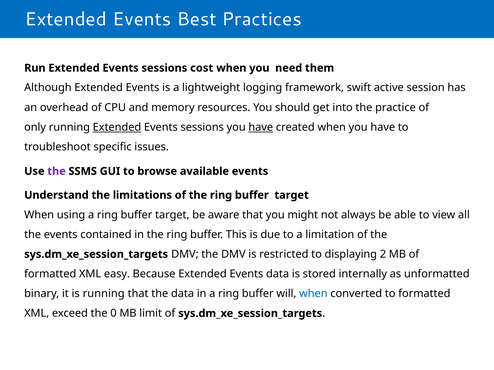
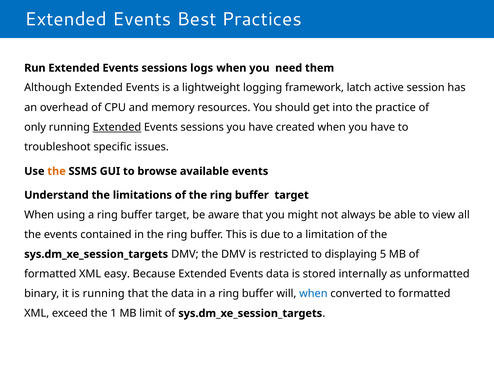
cost: cost -> logs
swift: swift -> latch
have at (261, 127) underline: present -> none
the at (57, 171) colour: purple -> orange
2: 2 -> 5
0: 0 -> 1
